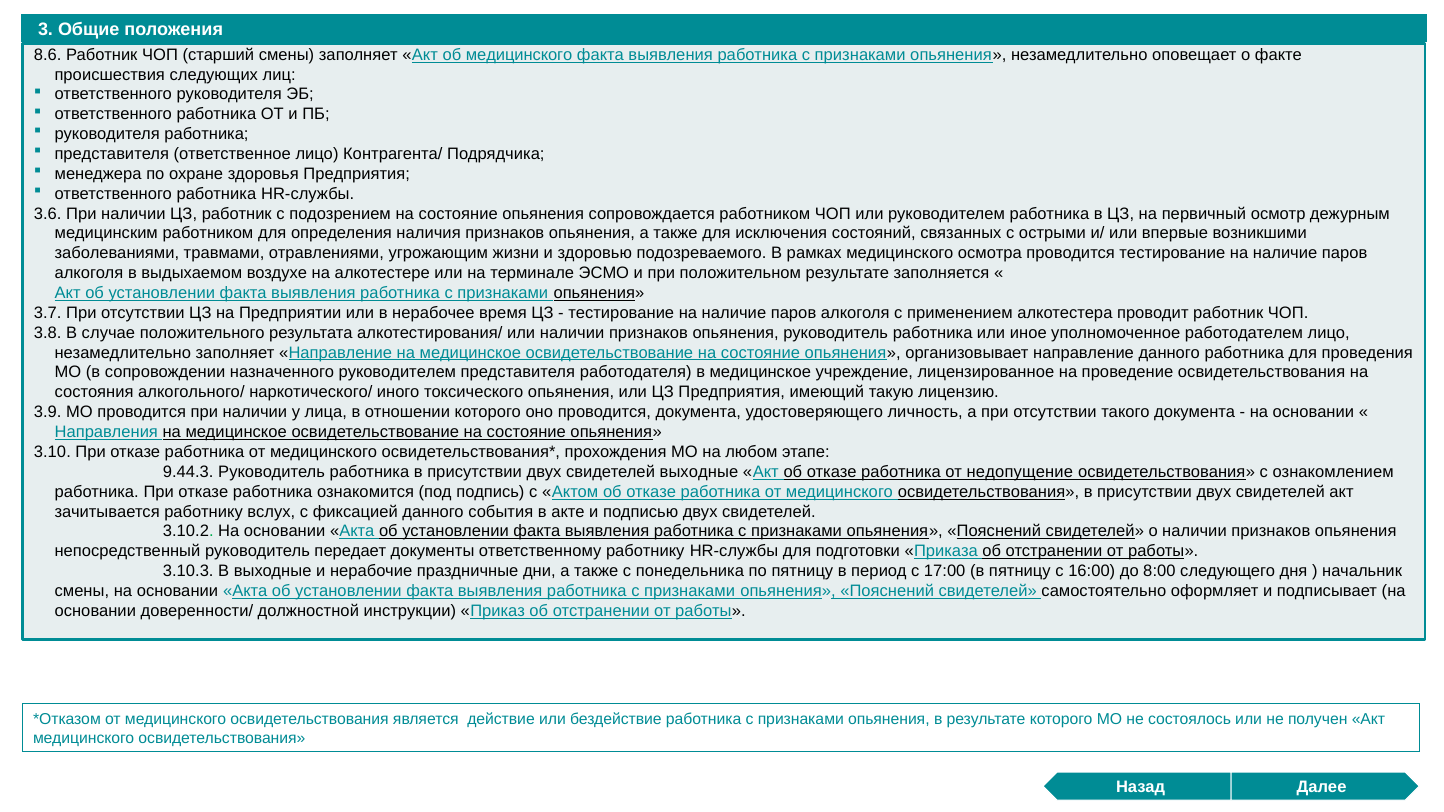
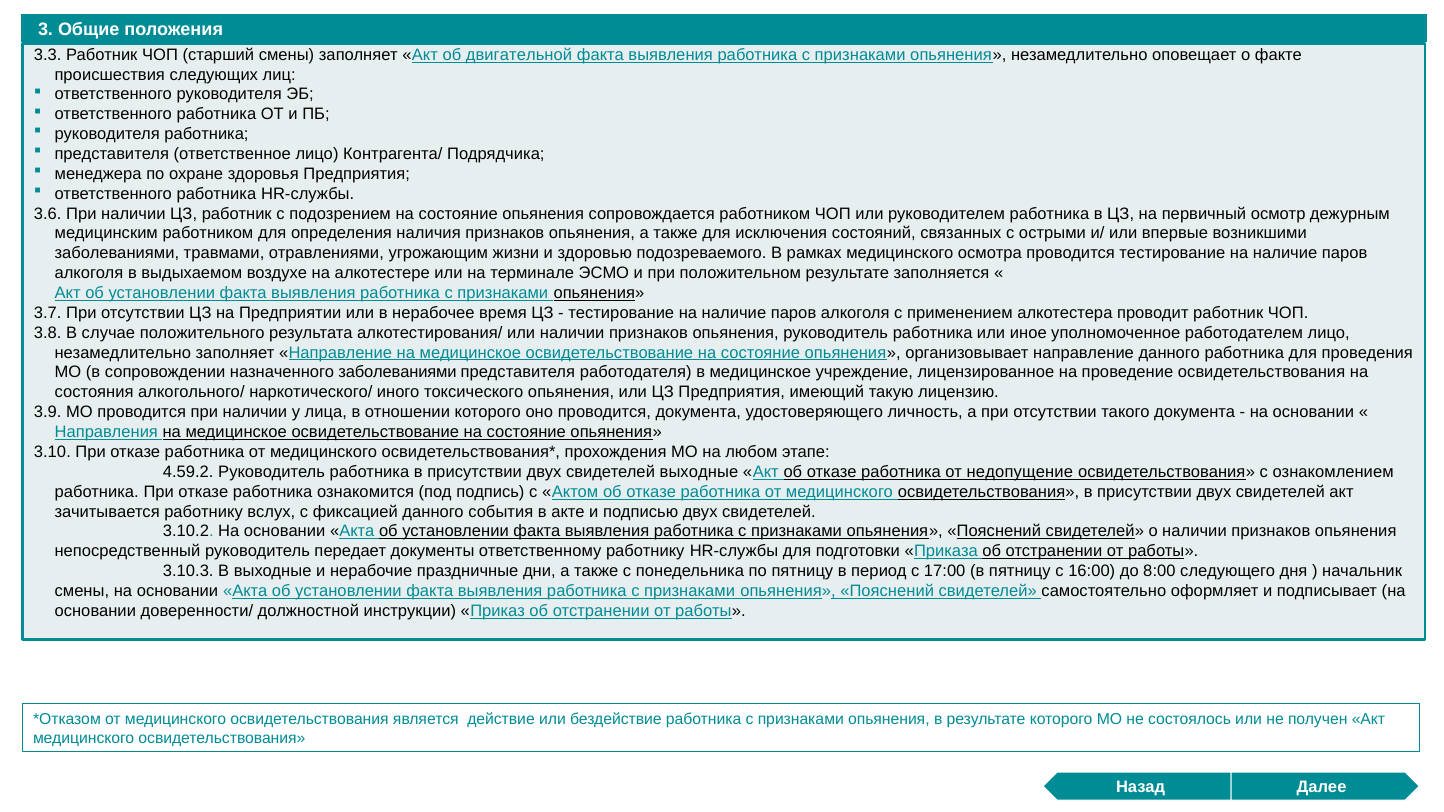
8.6: 8.6 -> 3.3
об медицинского: медицинского -> двигательной
назначенного руководителем: руководителем -> заболеваниями
9.44.3: 9.44.3 -> 4.59.2
